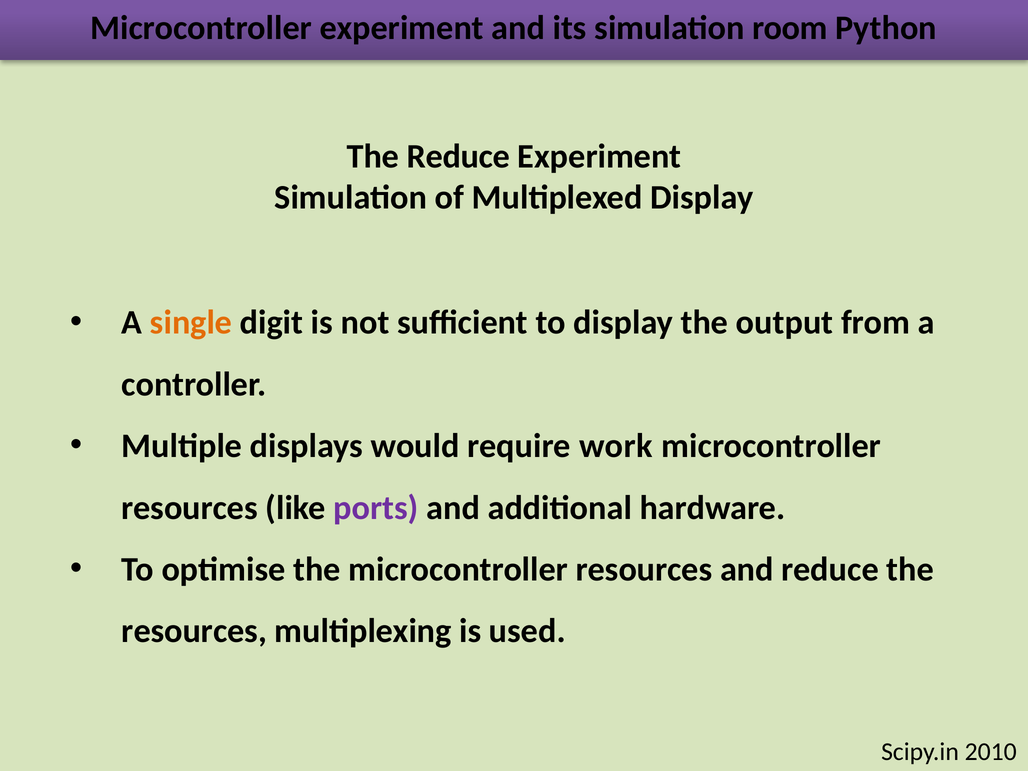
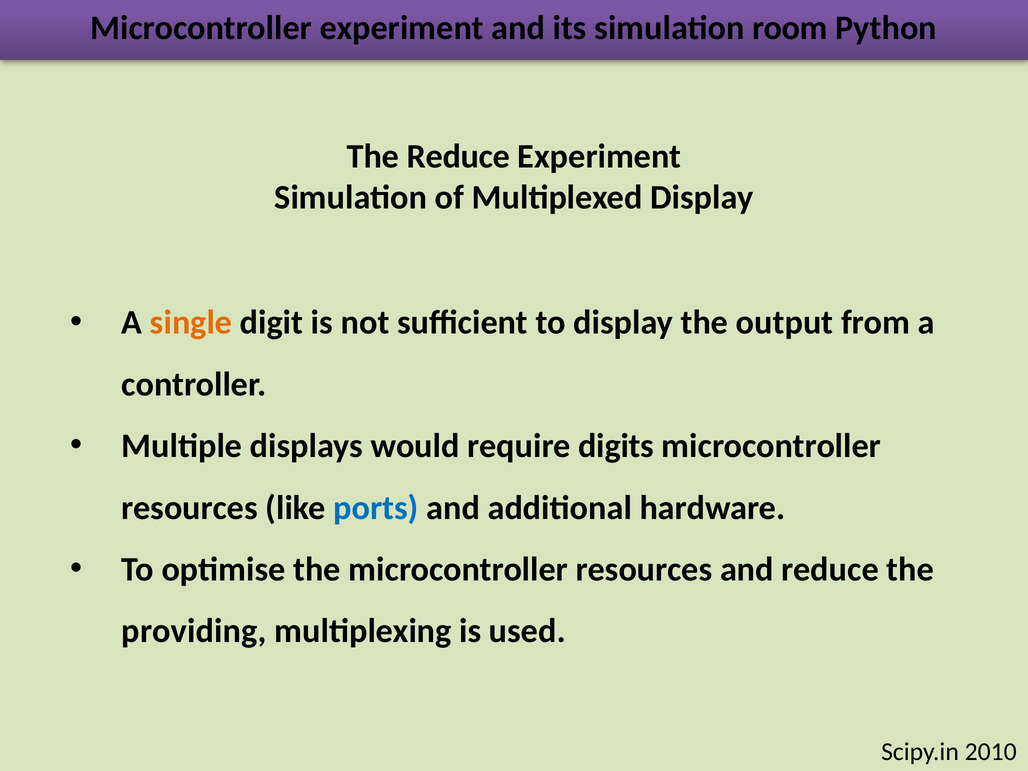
work: work -> digits
ports colour: purple -> blue
resources at (194, 631): resources -> providing
